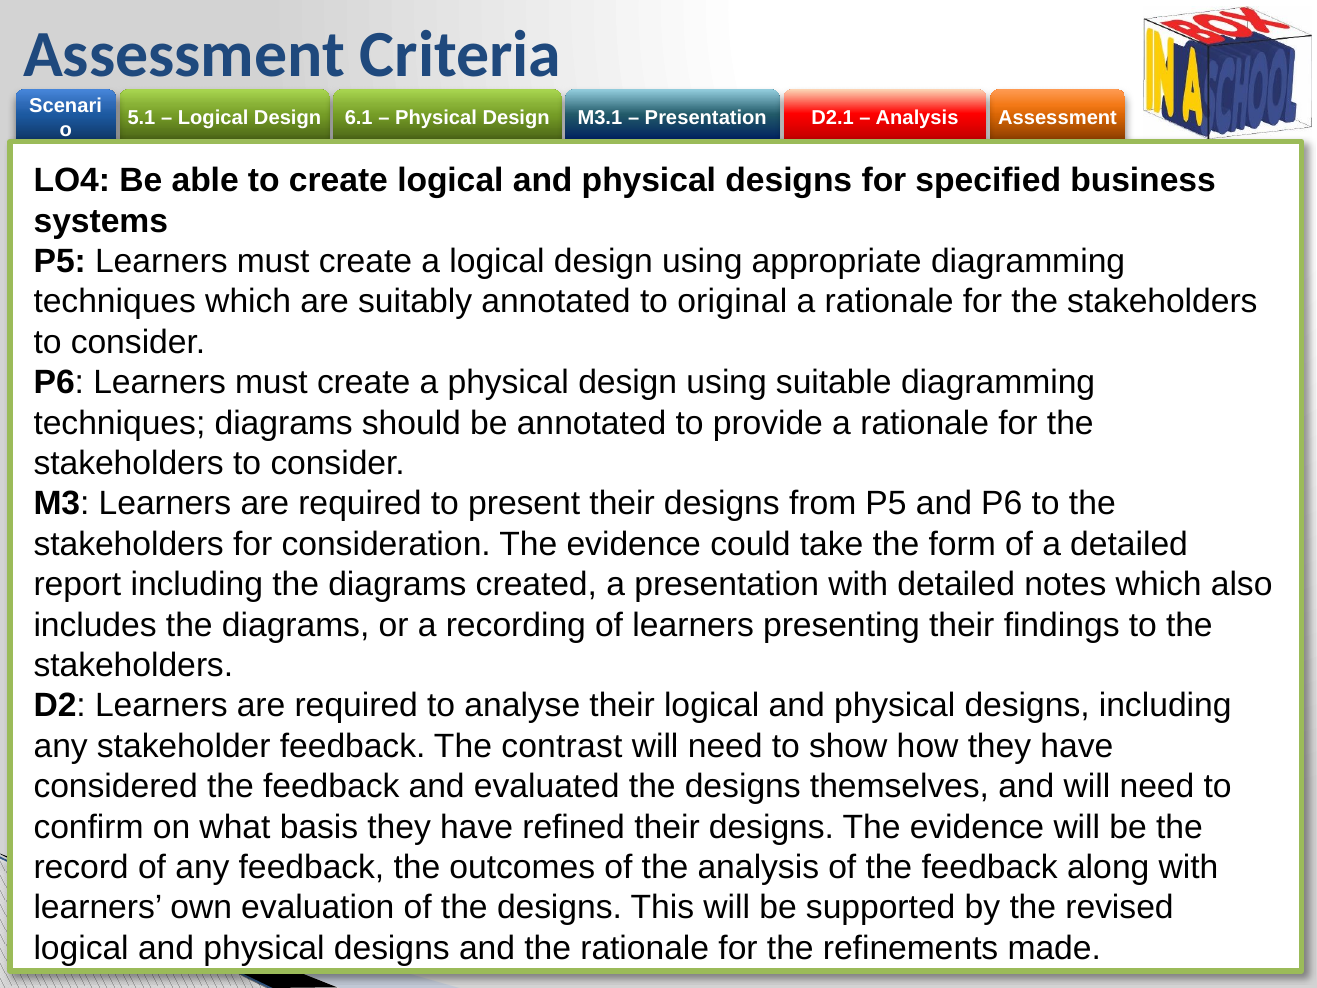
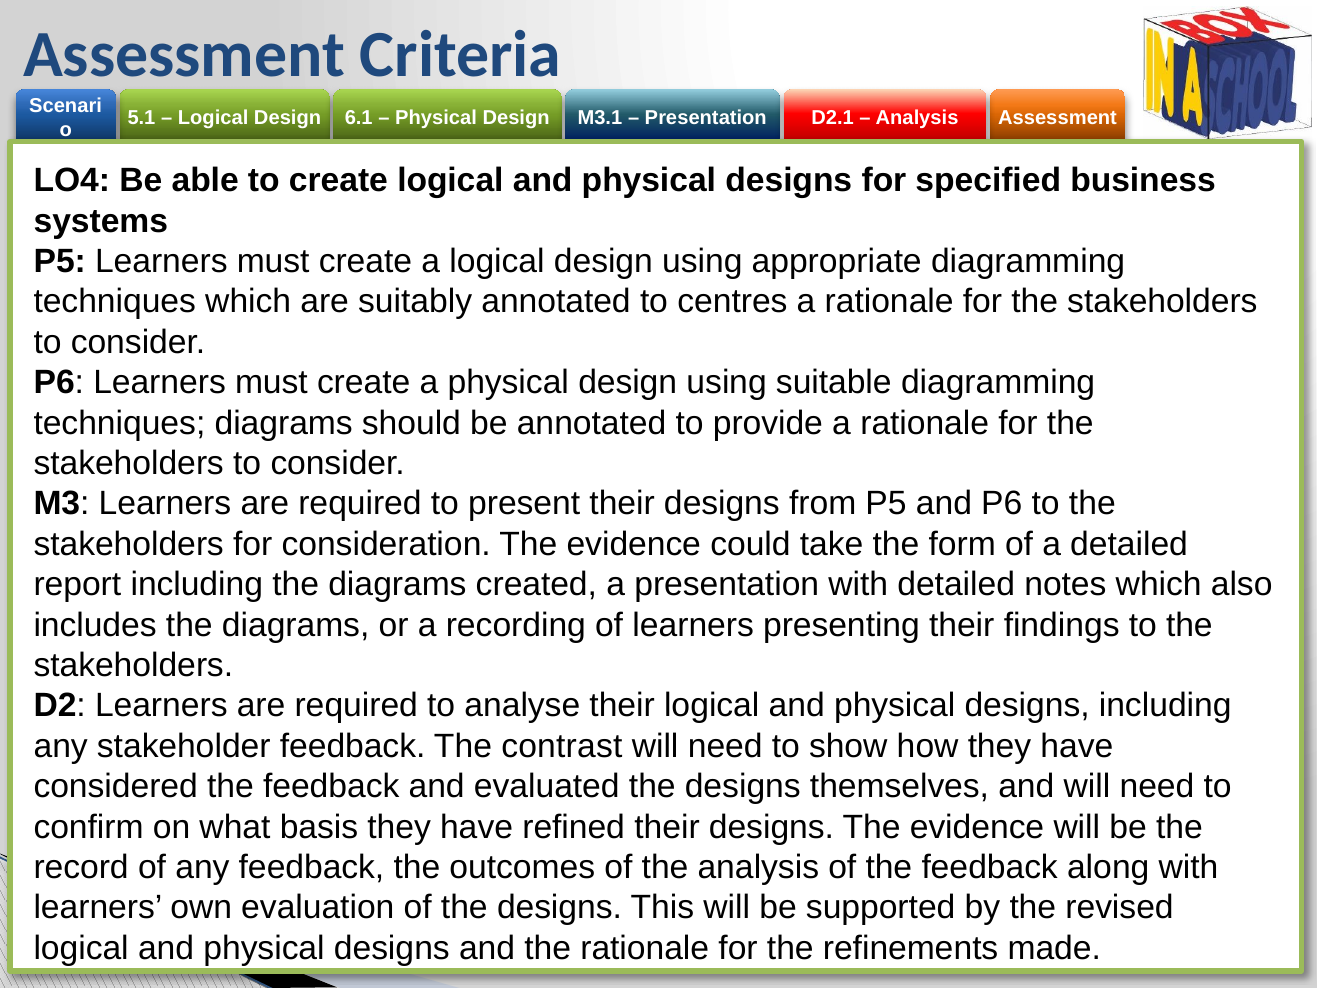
original: original -> centres
